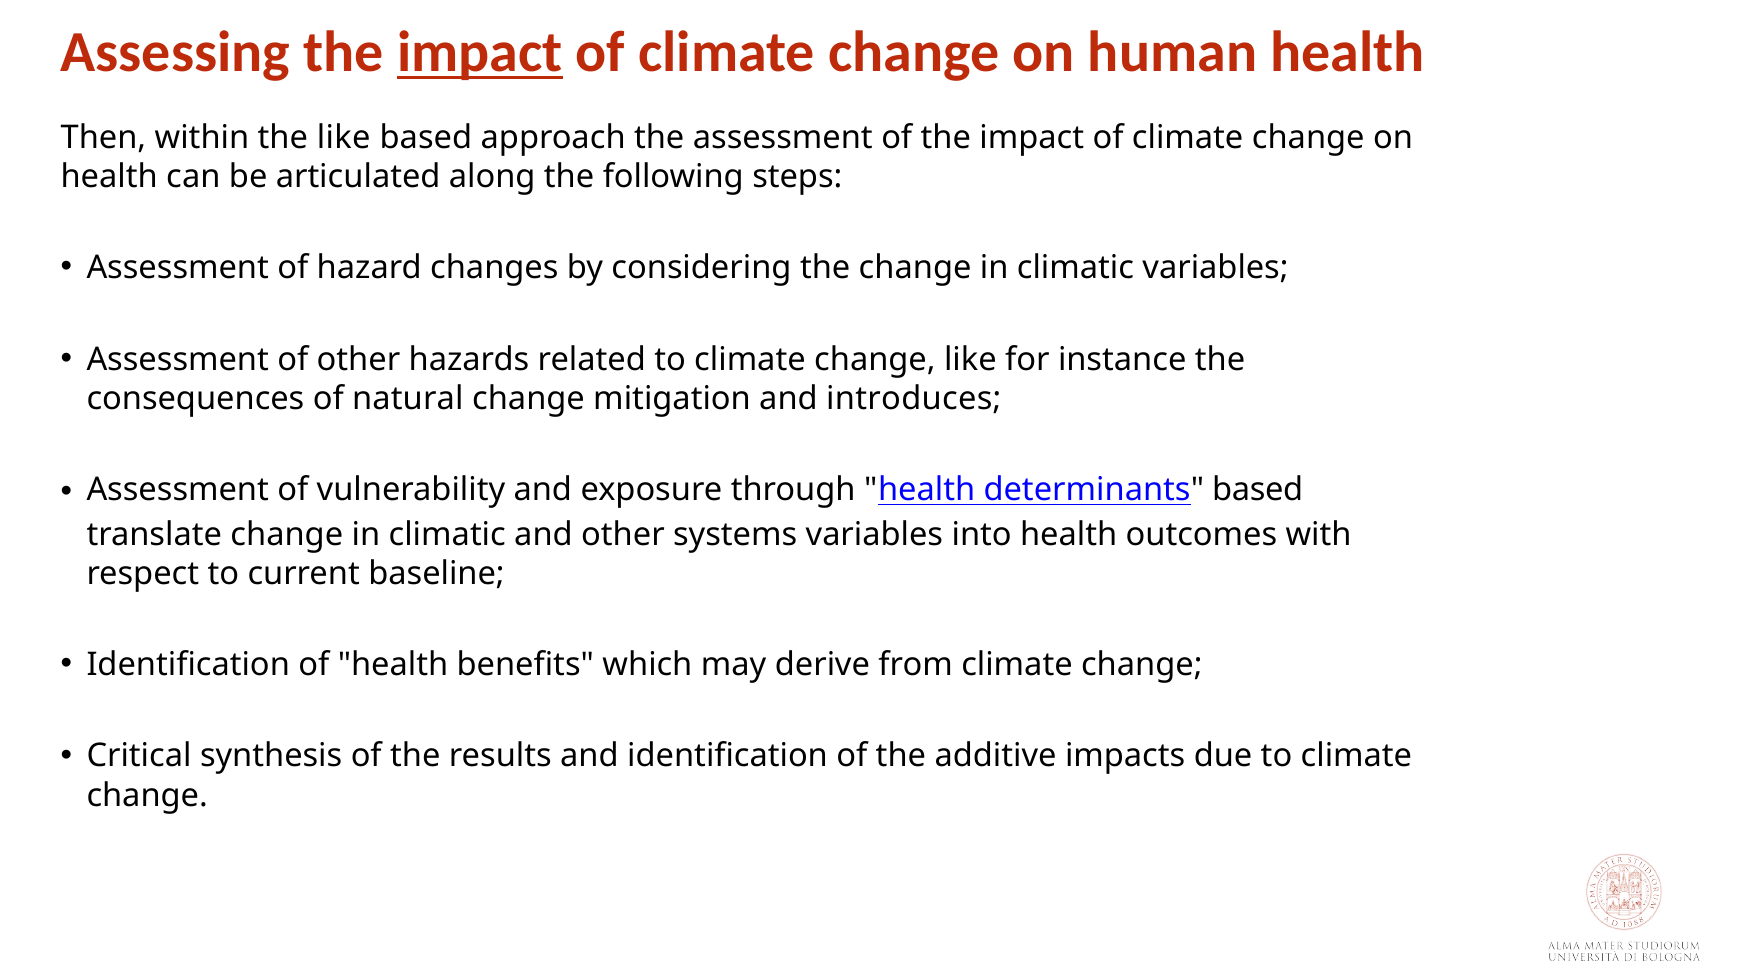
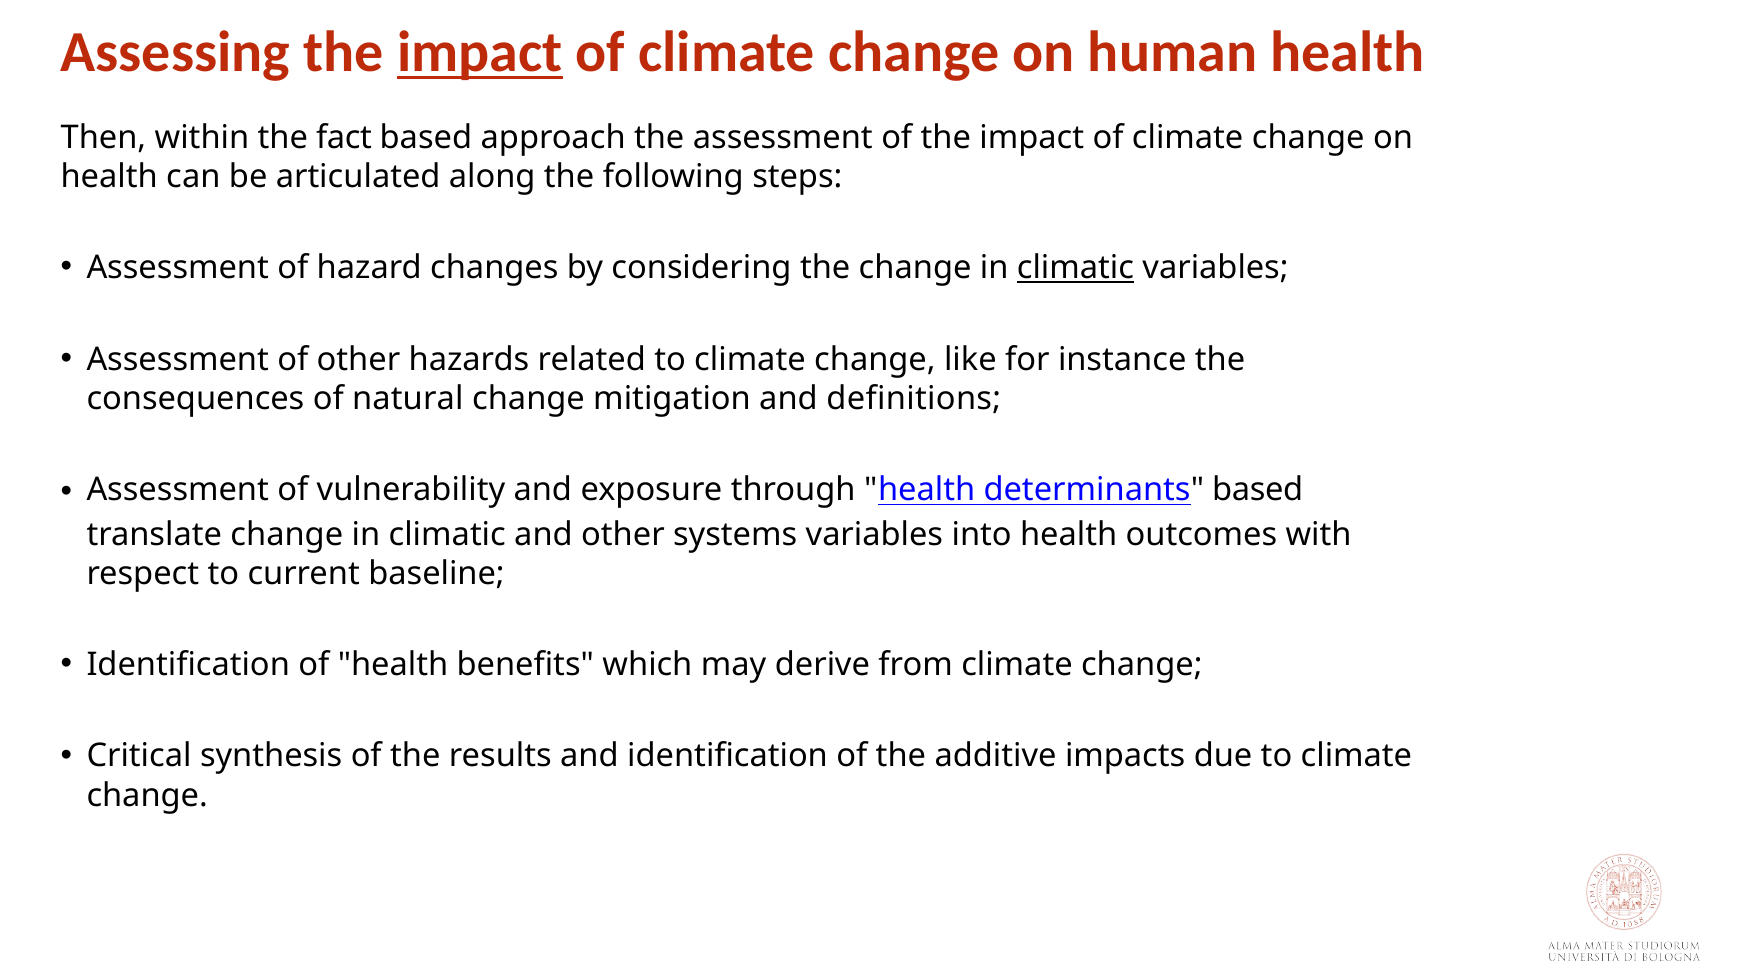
the like: like -> fact
climatic at (1075, 268) underline: none -> present
introduces: introduces -> definitions
